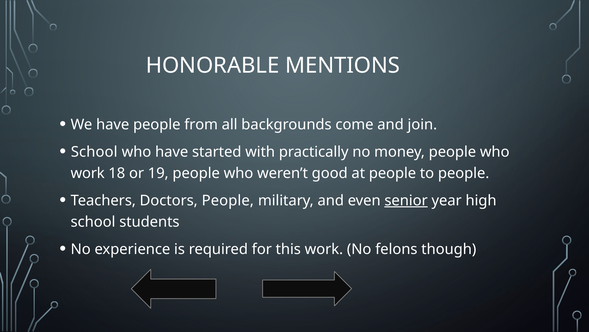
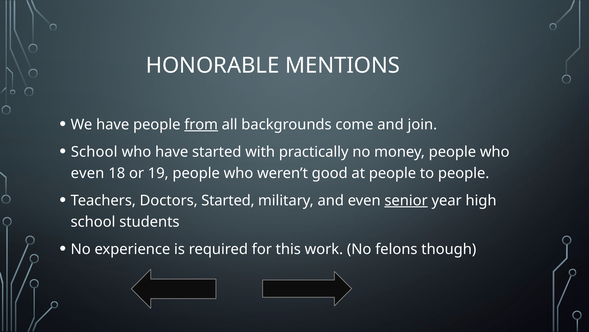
from underline: none -> present
work at (88, 173): work -> even
Doctors People: People -> Started
